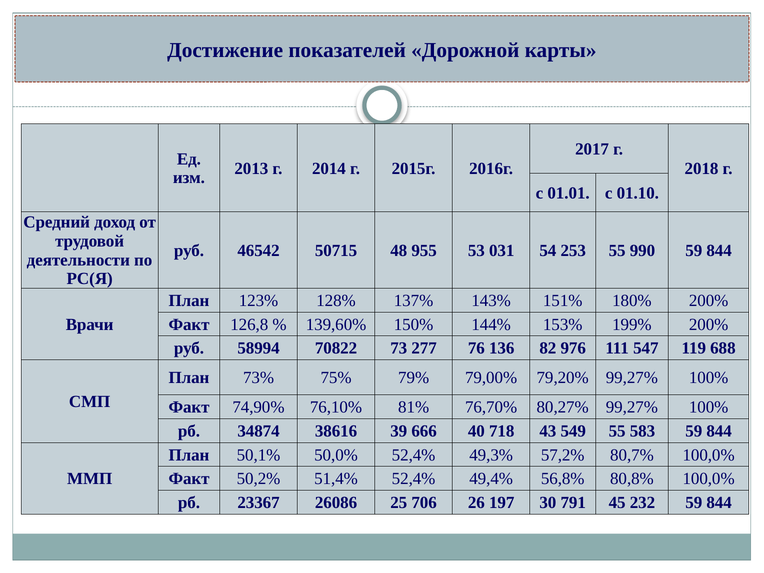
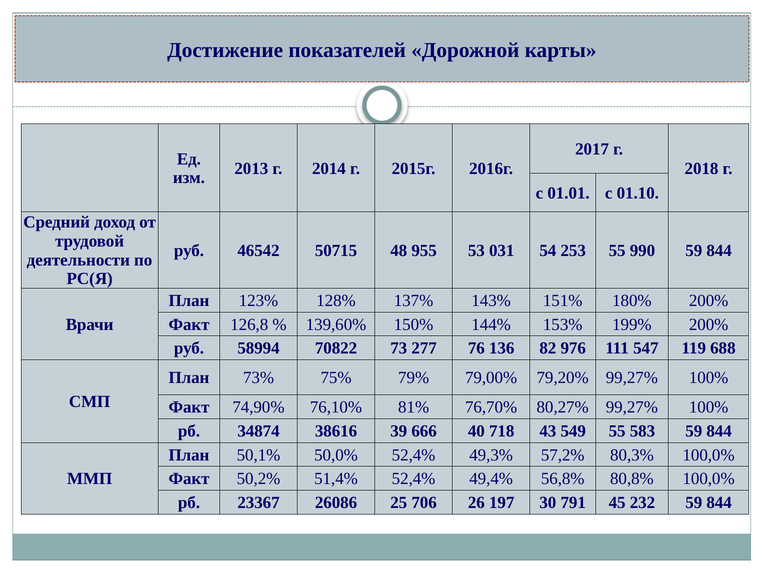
80,7%: 80,7% -> 80,3%
